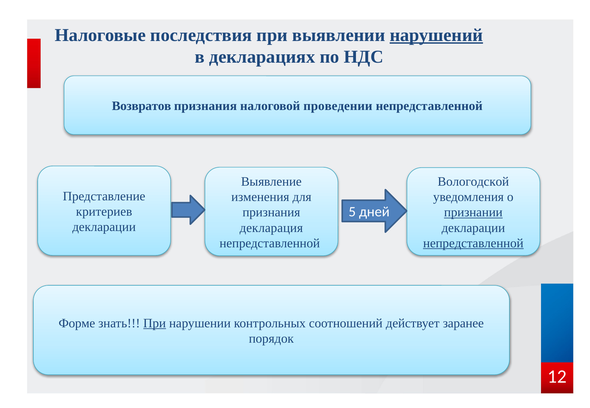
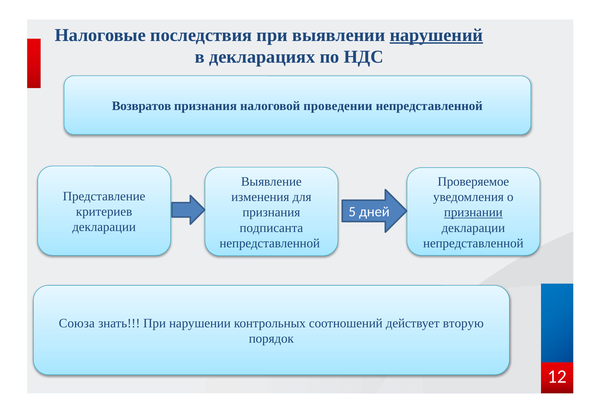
Вологодской: Вологодской -> Проверяемое
декларация: декларация -> подписанта
непредставленной at (473, 244) underline: present -> none
Форме: Форме -> Союза
При at (155, 324) underline: present -> none
заранее: заранее -> вторую
